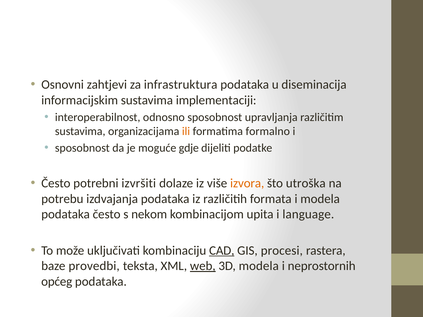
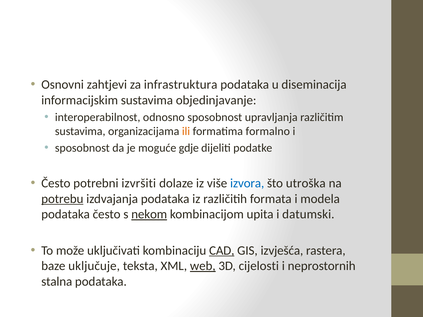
implementaciji: implementaciji -> objedinjavanje
izvora colour: orange -> blue
potrebu underline: none -> present
nekom underline: none -> present
language: language -> datumski
procesi: procesi -> izvješća
provedbi: provedbi -> uključuje
3D modela: modela -> cijelosti
općeg: općeg -> stalna
